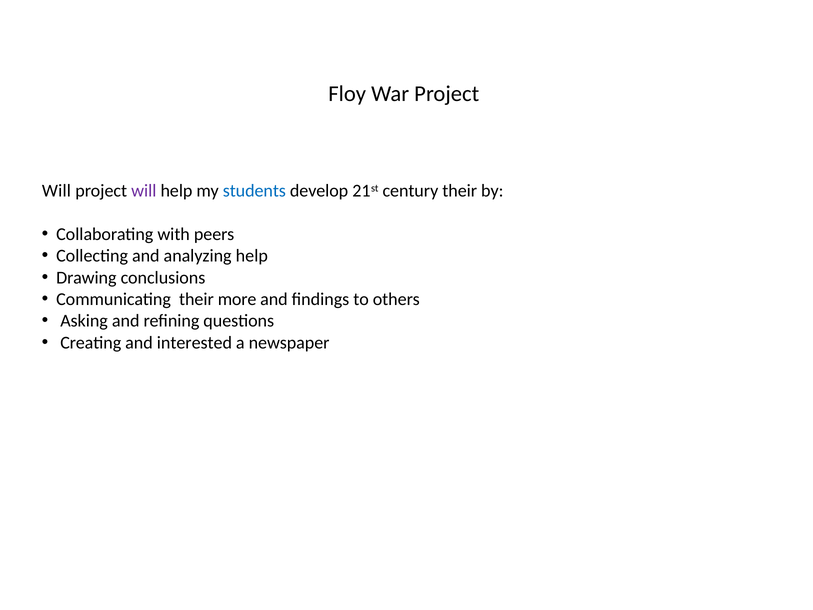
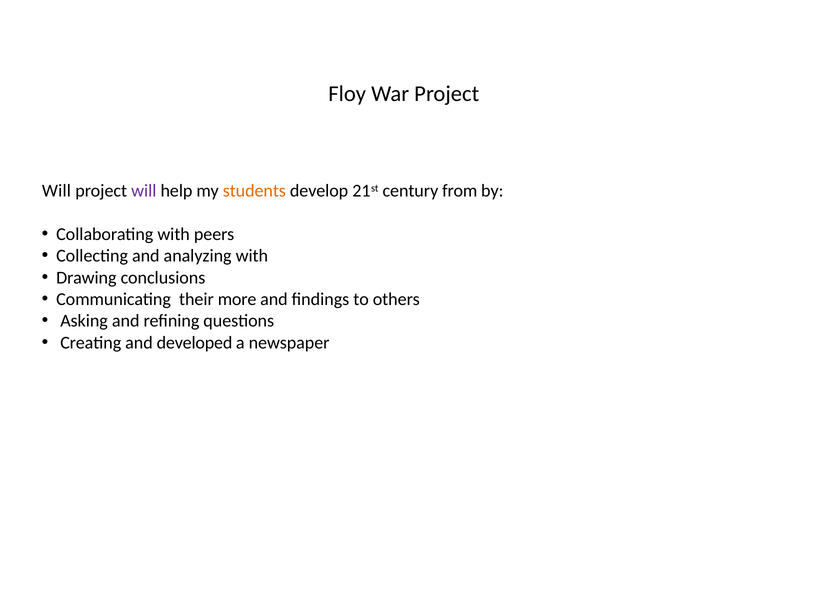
students colour: blue -> orange
century their: their -> from
analyzing help: help -> with
interested: interested -> developed
